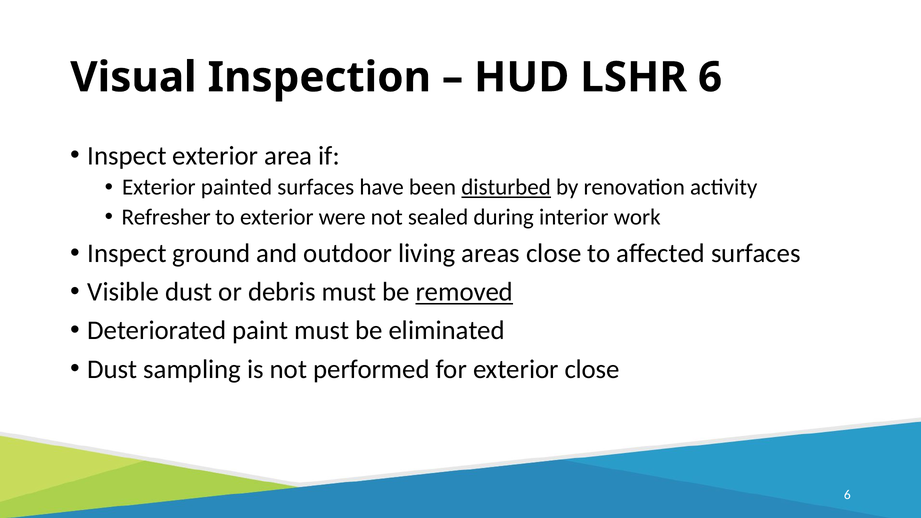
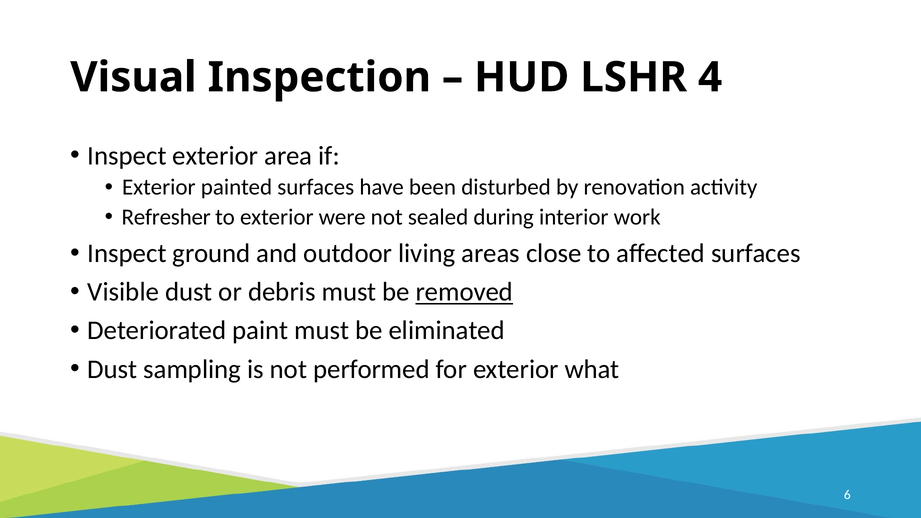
LSHR 6: 6 -> 4
disturbed underline: present -> none
exterior close: close -> what
